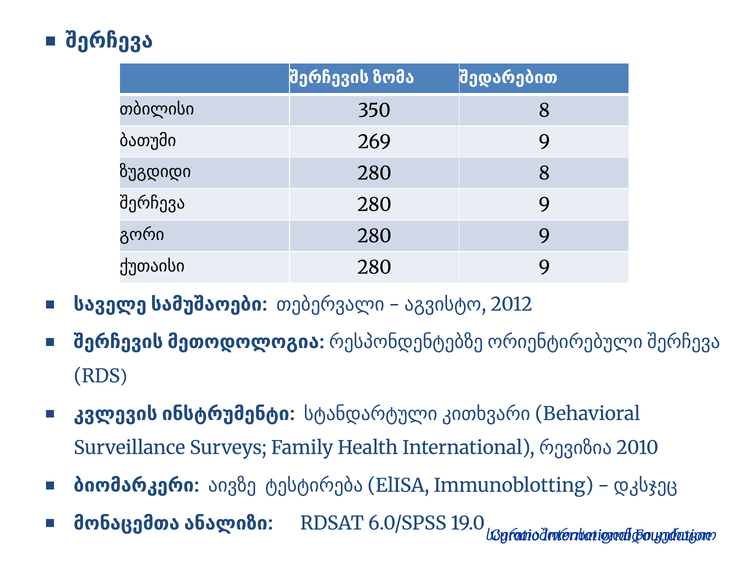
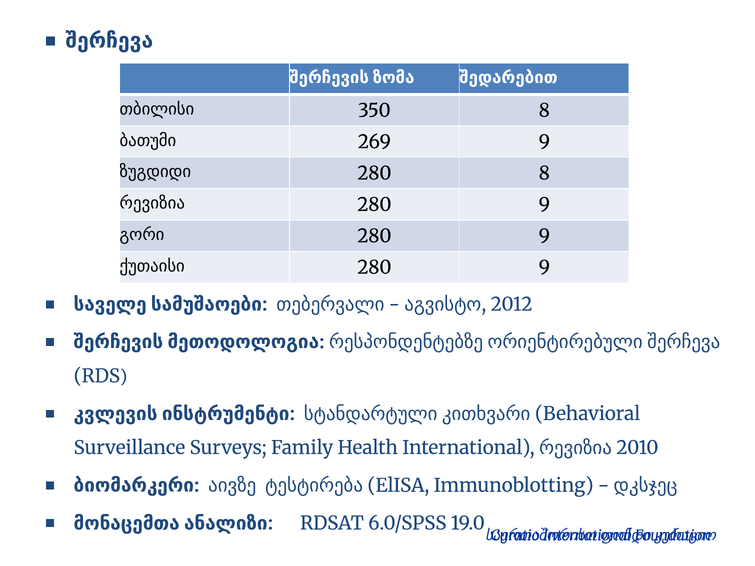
შერჩევა at (152, 203): შერჩევა -> რევიზია
